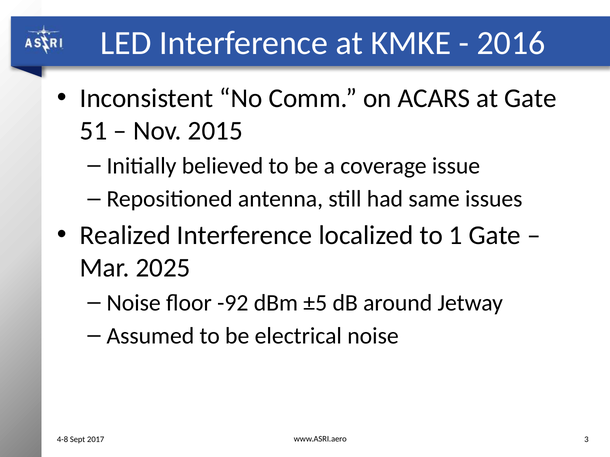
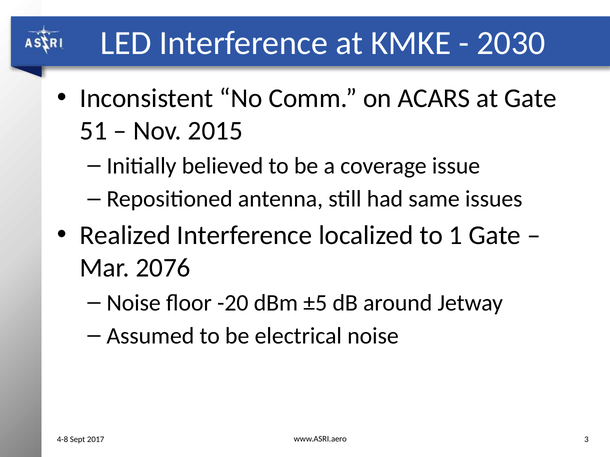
2016: 2016 -> 2030
2025: 2025 -> 2076
-92: -92 -> -20
